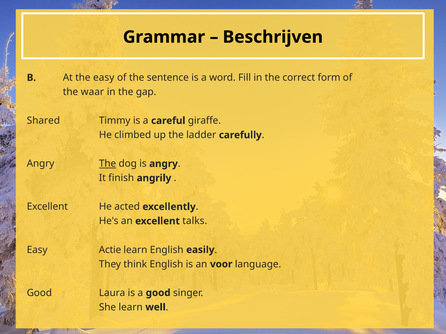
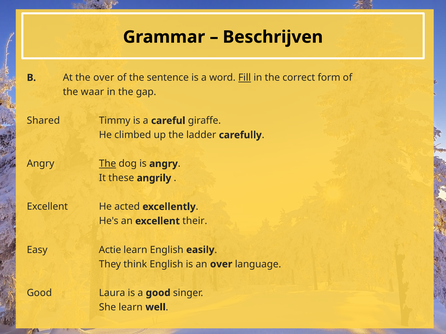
the easy: easy -> over
Fill underline: none -> present
finish: finish -> these
talks: talks -> their
an voor: voor -> over
